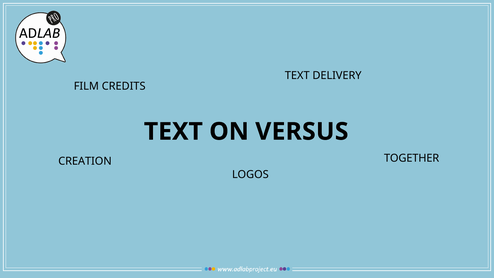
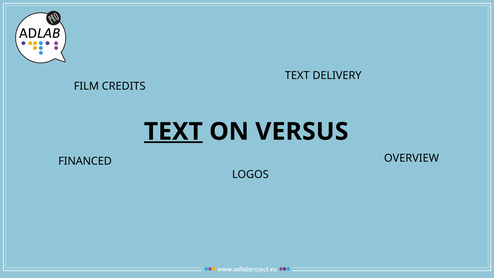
TEXT at (173, 132) underline: none -> present
TOGETHER: TOGETHER -> OVERVIEW
CREATION: CREATION -> FINANCED
